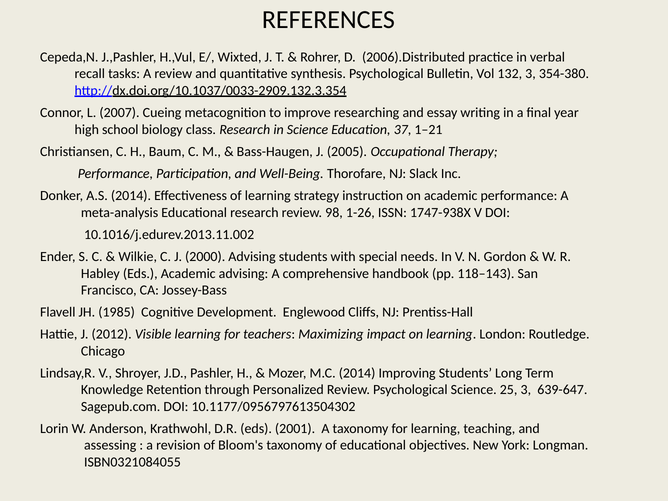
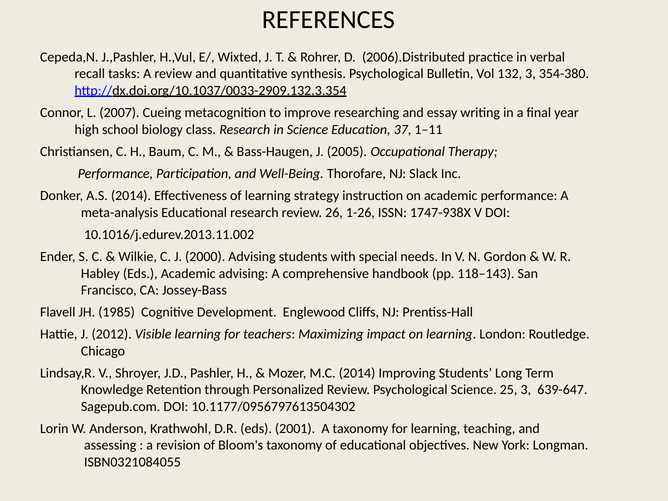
1–21: 1–21 -> 1–11
98: 98 -> 26
